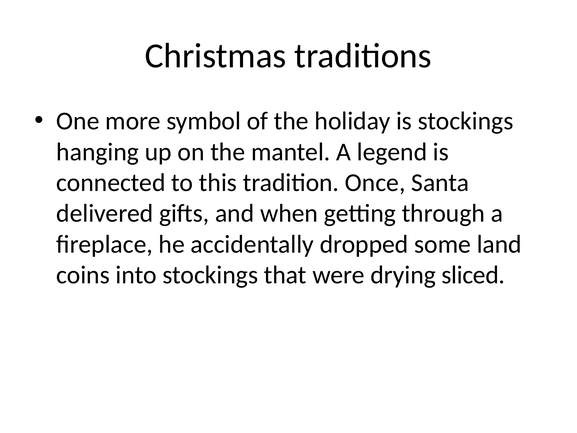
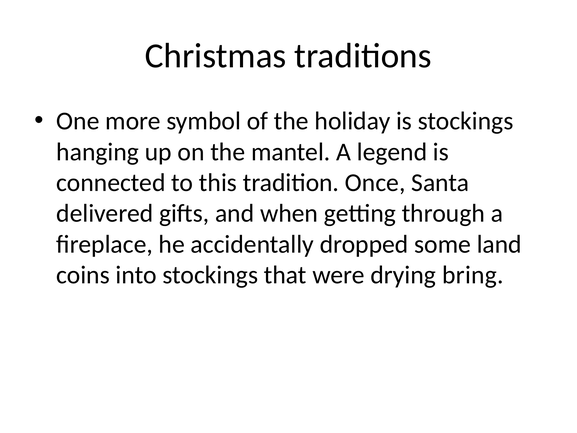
sliced: sliced -> bring
